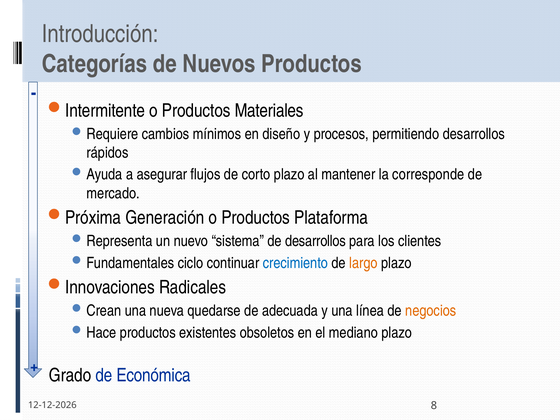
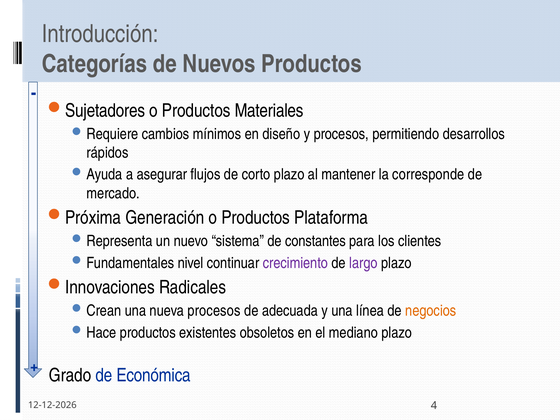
Intermitente: Intermitente -> Sujetadores
de desarrollos: desarrollos -> constantes
ciclo: ciclo -> nivel
crecimiento colour: blue -> purple
largo colour: orange -> purple
quedarse at (214, 311): quedarse -> procesos
8: 8 -> 4
